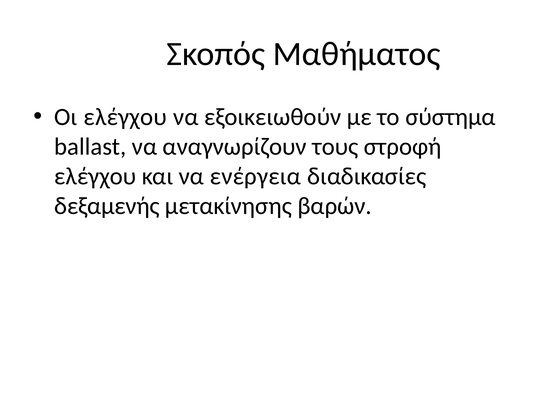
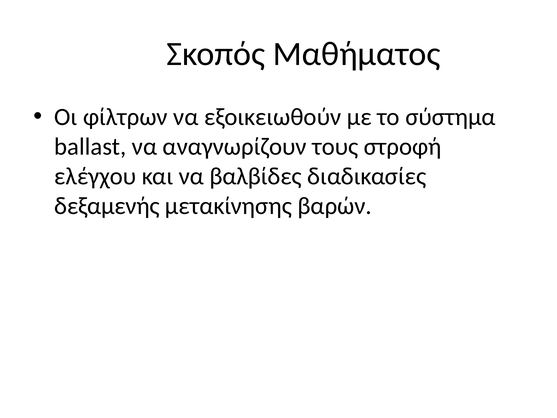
Οι ελέγχου: ελέγχου -> φίλτρων
ενέργεια: ενέργεια -> βαλβίδες
